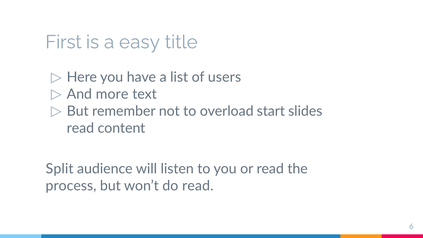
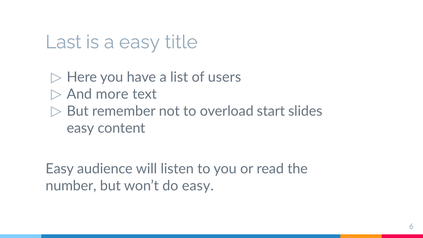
First: First -> Last
read at (80, 128): read -> easy
Split at (60, 169): Split -> Easy
process: process -> number
do read: read -> easy
